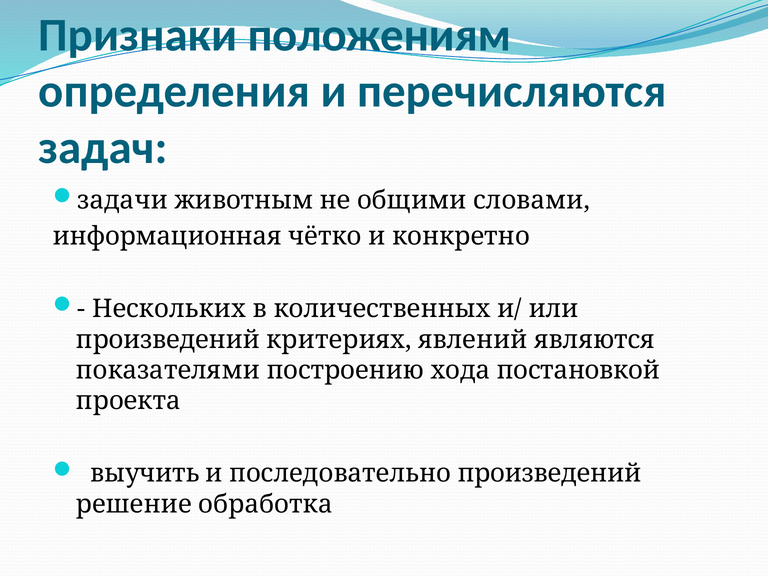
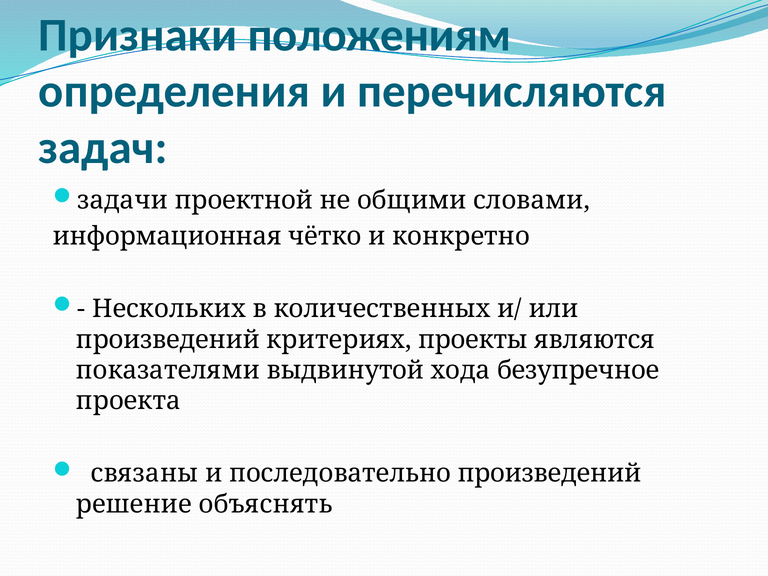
животным: животным -> проектной
явлений: явлений -> проекты
построению: построению -> выдвинутой
постановкой: постановкой -> безупречное
выучить: выучить -> связаны
обработка: обработка -> объяснять
